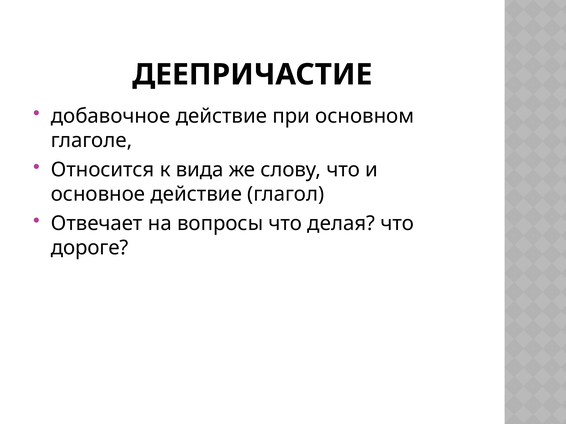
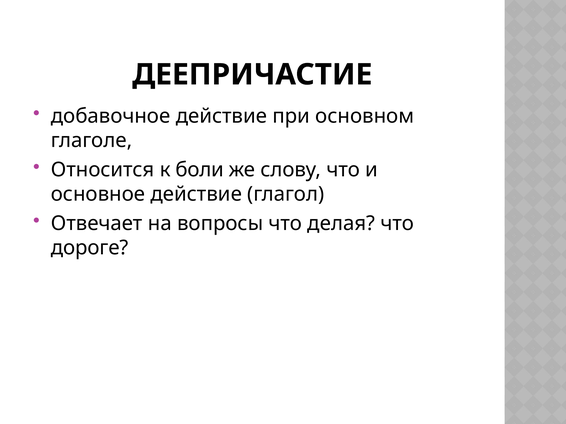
вида: вида -> боли
